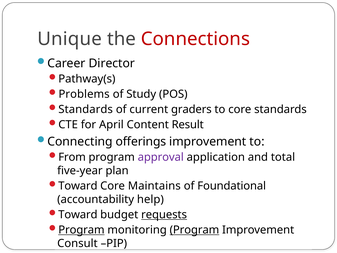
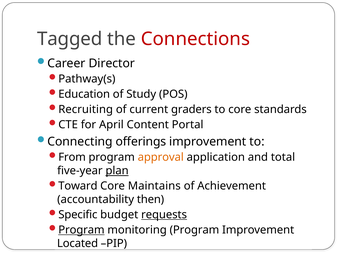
Unique: Unique -> Tagged
Problems: Problems -> Education
Standards at (86, 109): Standards -> Recruiting
Result: Result -> Portal
approval colour: purple -> orange
plan underline: none -> present
Foundational: Foundational -> Achievement
help: help -> then
Toward at (78, 214): Toward -> Specific
Program at (194, 230) underline: present -> none
Consult: Consult -> Located
